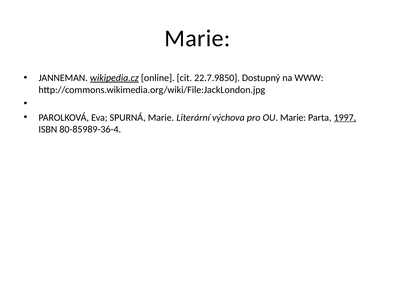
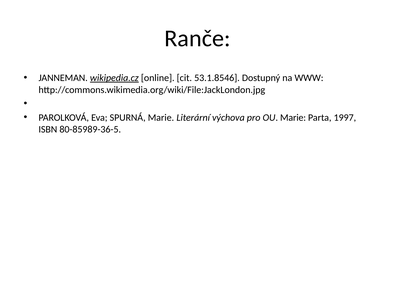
Marie at (197, 38): Marie -> Ranče
22.7.9850: 22.7.9850 -> 53.1.8546
1997 underline: present -> none
80-85989-36-4: 80-85989-36-4 -> 80-85989-36-5
